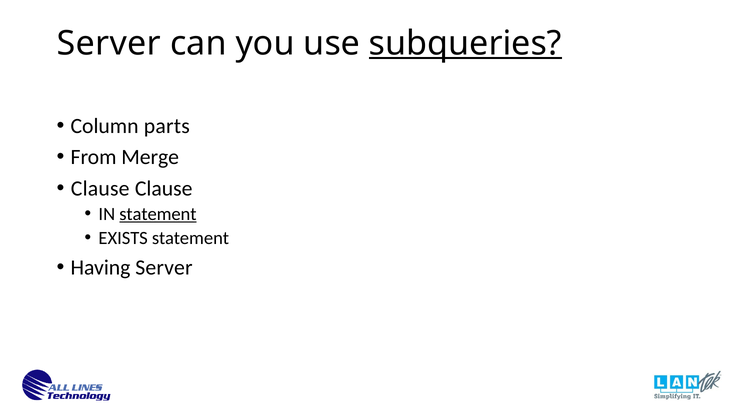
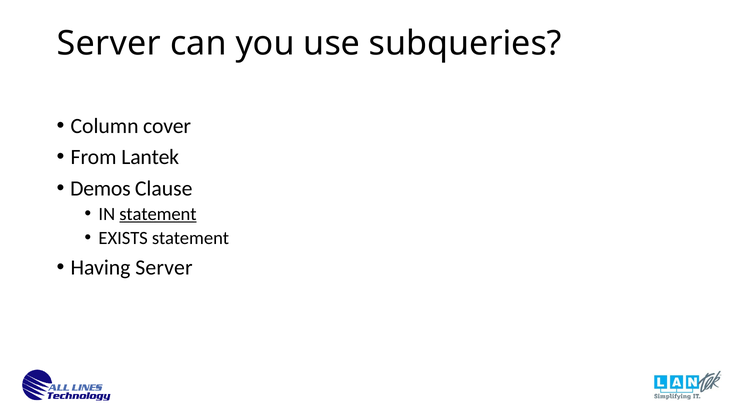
subqueries underline: present -> none
parts: parts -> cover
Merge: Merge -> Lantek
Clause at (100, 188): Clause -> Demos
